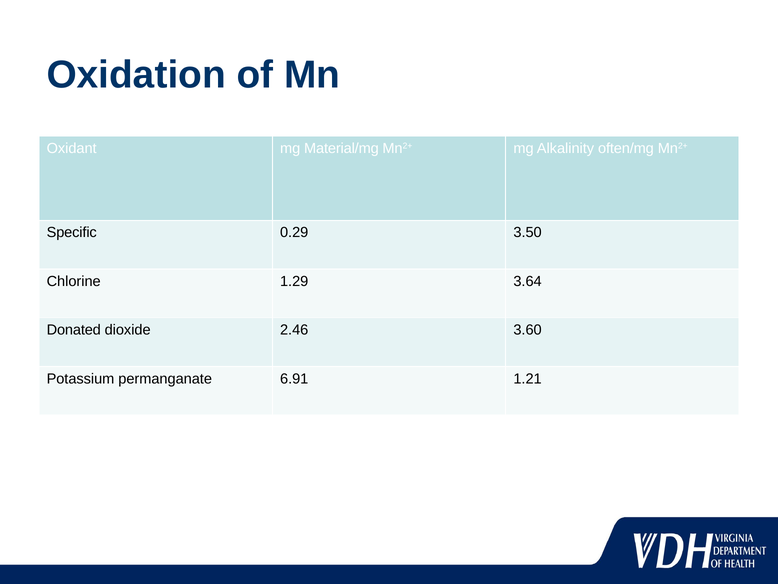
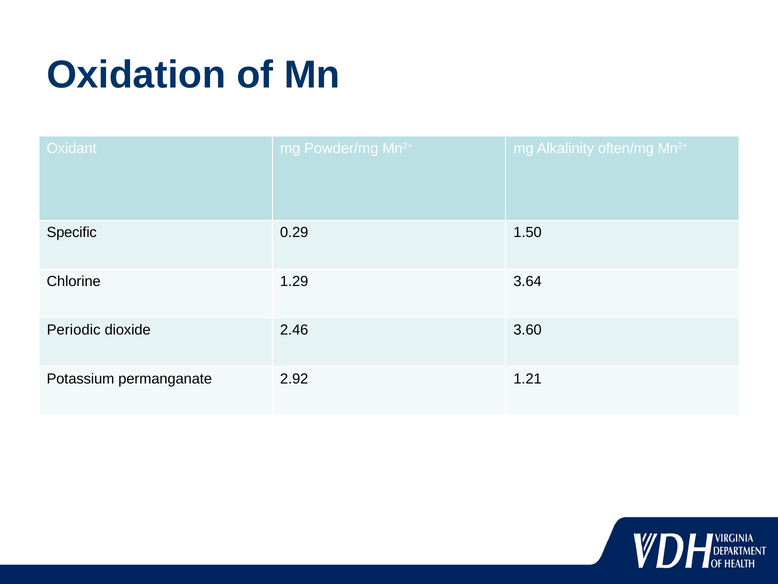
Material/mg: Material/mg -> Powder/mg
3.50: 3.50 -> 1.50
Donated: Donated -> Periodic
6.91: 6.91 -> 2.92
